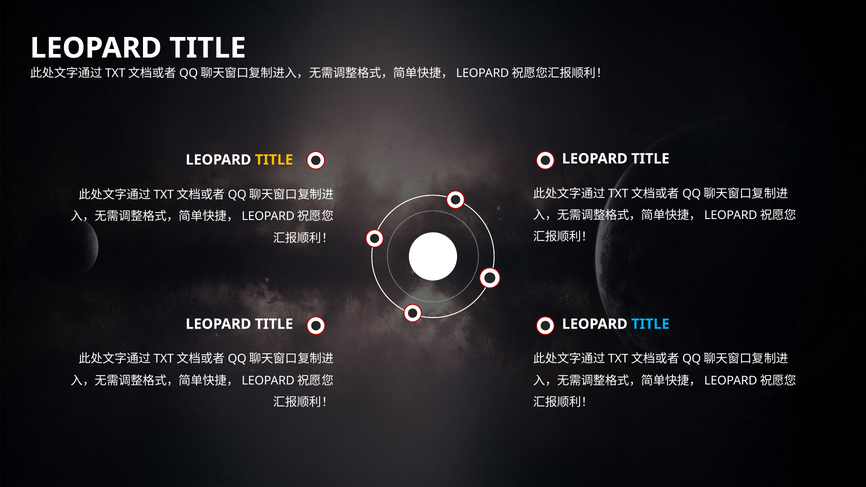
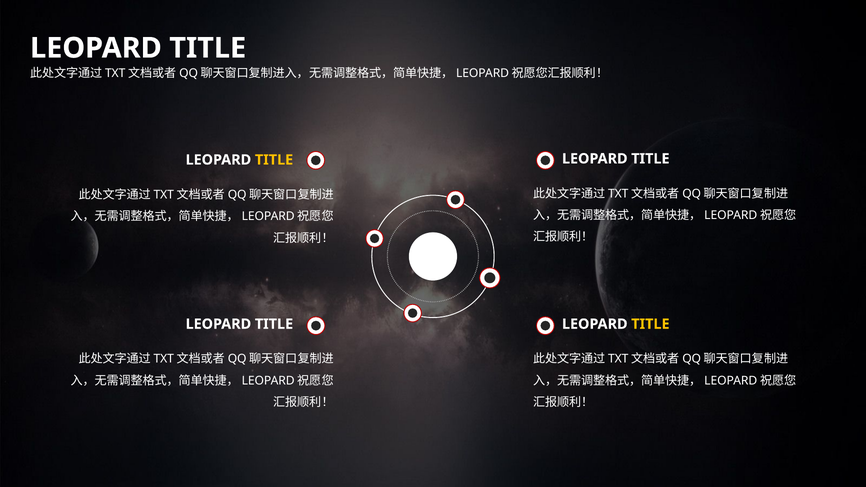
TITLE at (650, 324) colour: light blue -> yellow
